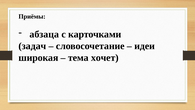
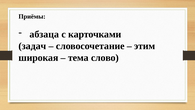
идеи: идеи -> этим
хочет: хочет -> слово
